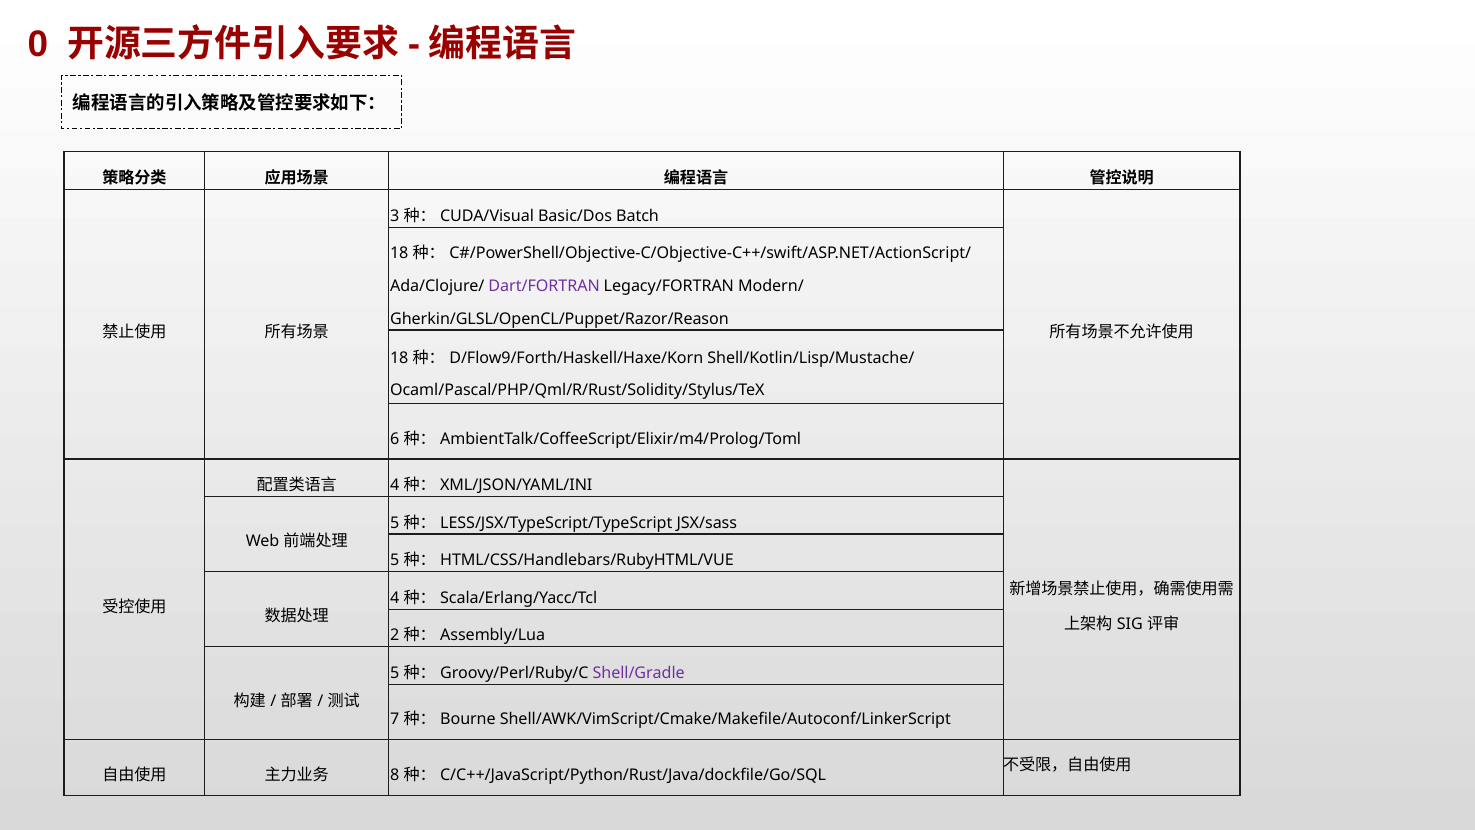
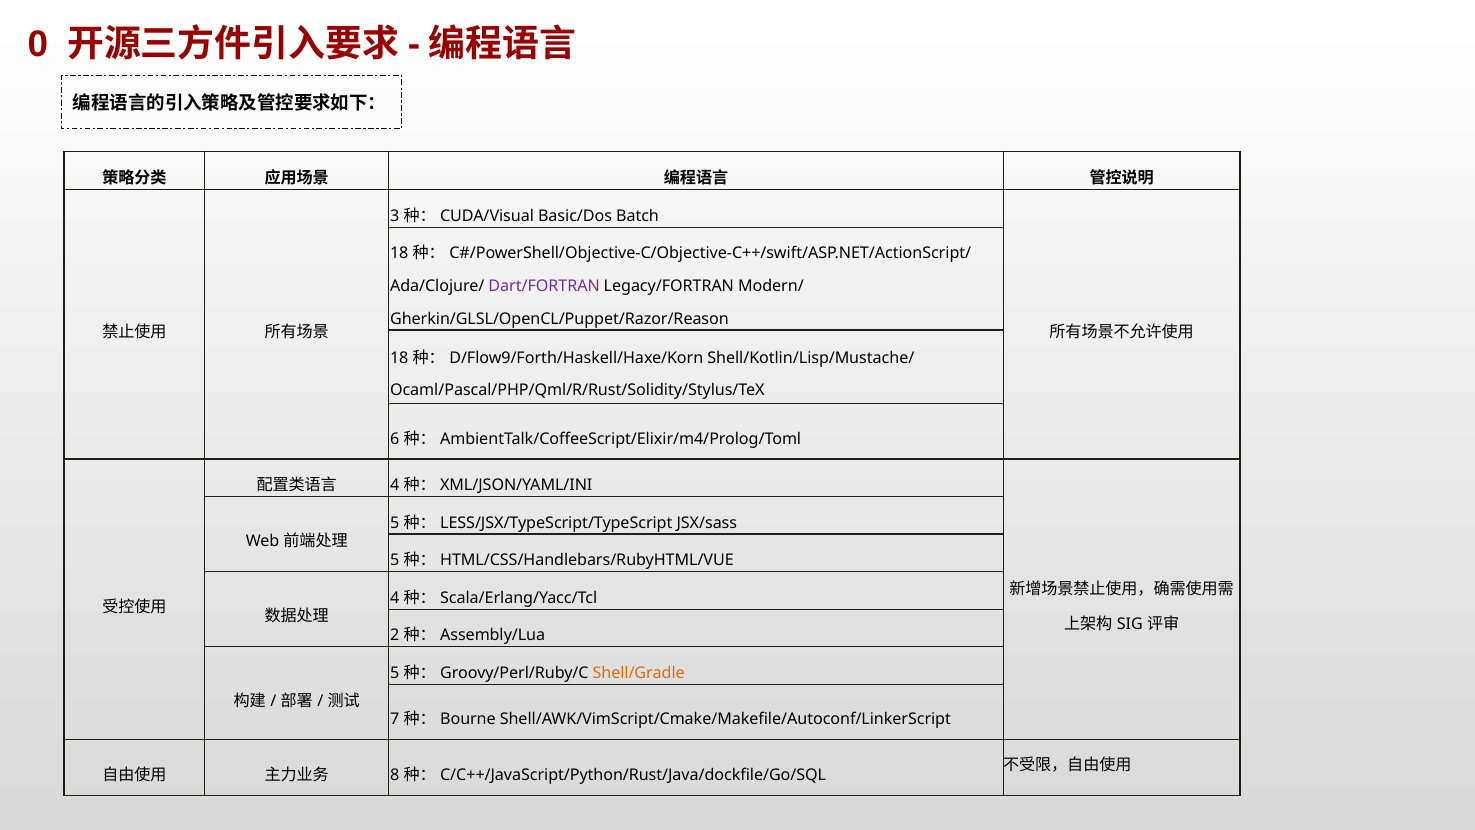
Shell/Gradle colour: purple -> orange
